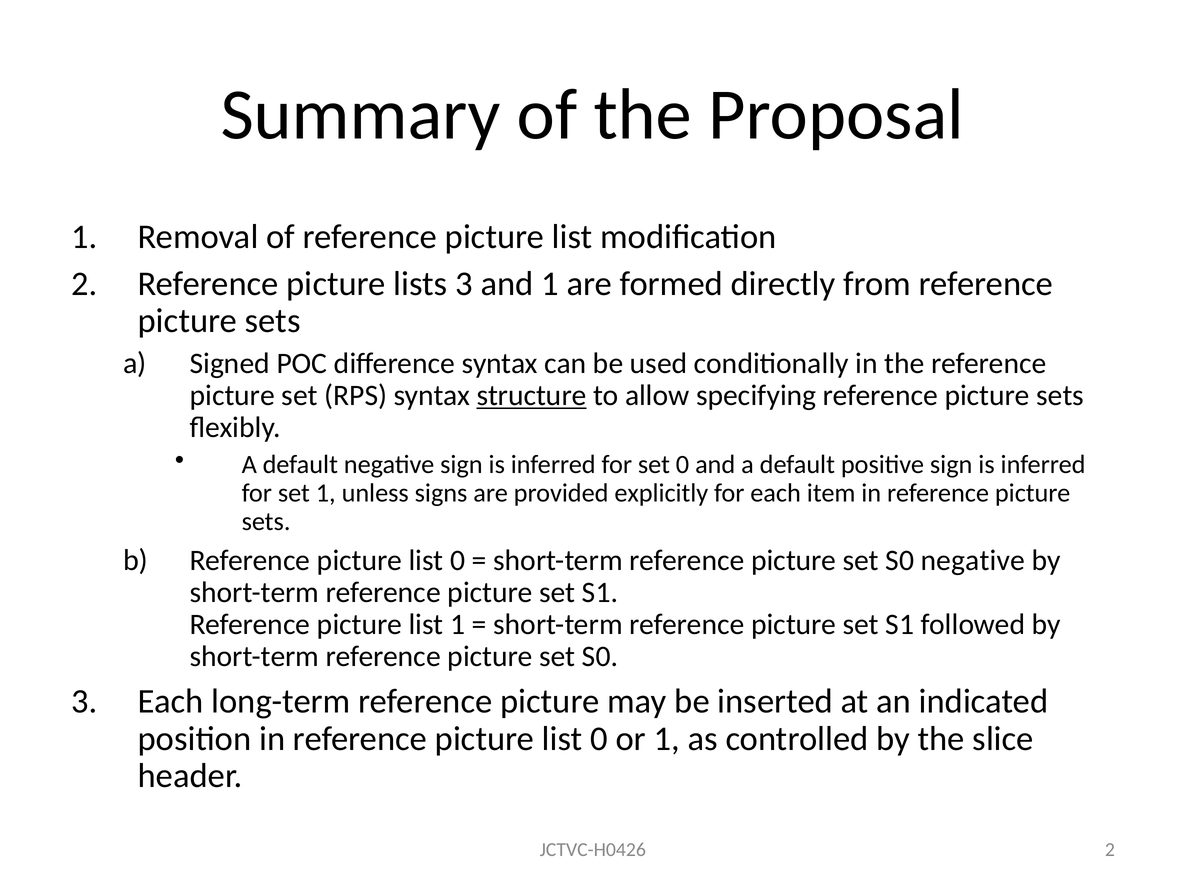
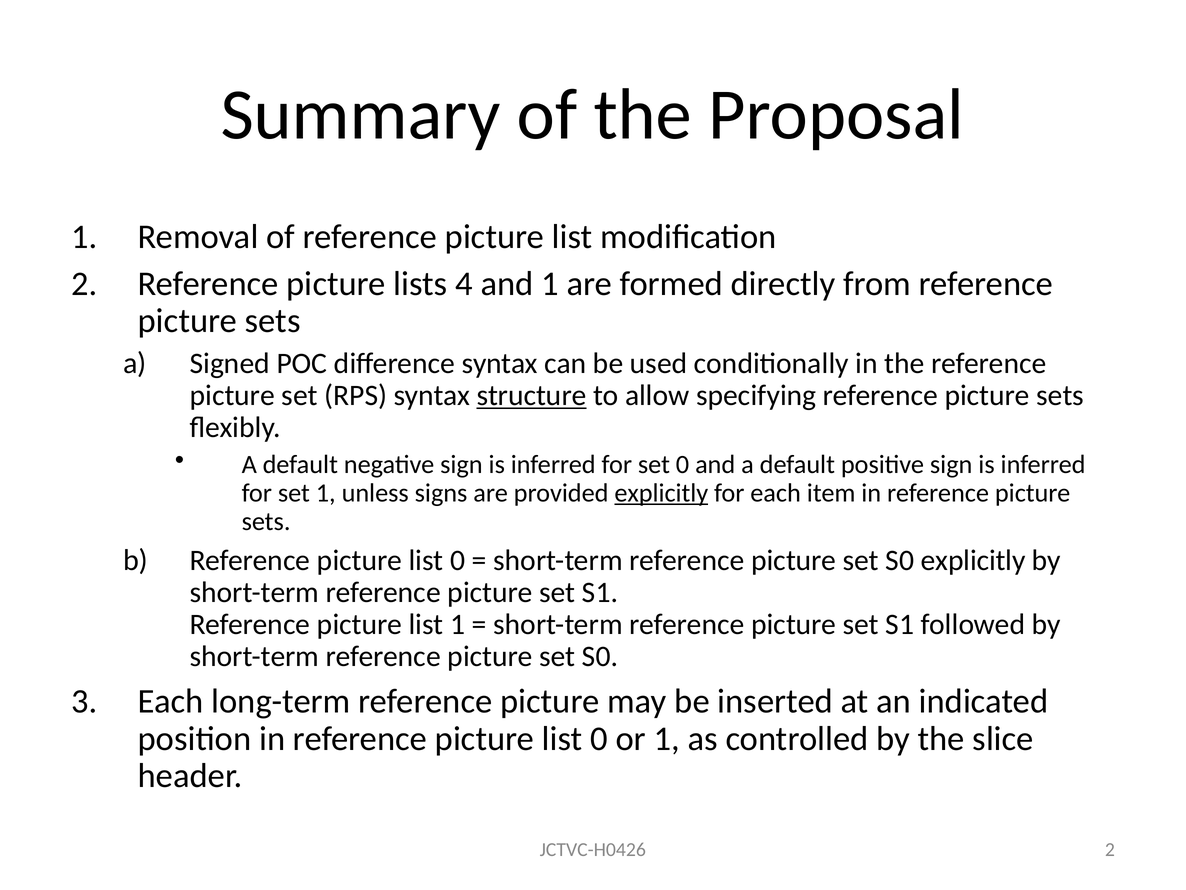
lists 3: 3 -> 4
explicitly at (661, 493) underline: none -> present
S0 negative: negative -> explicitly
